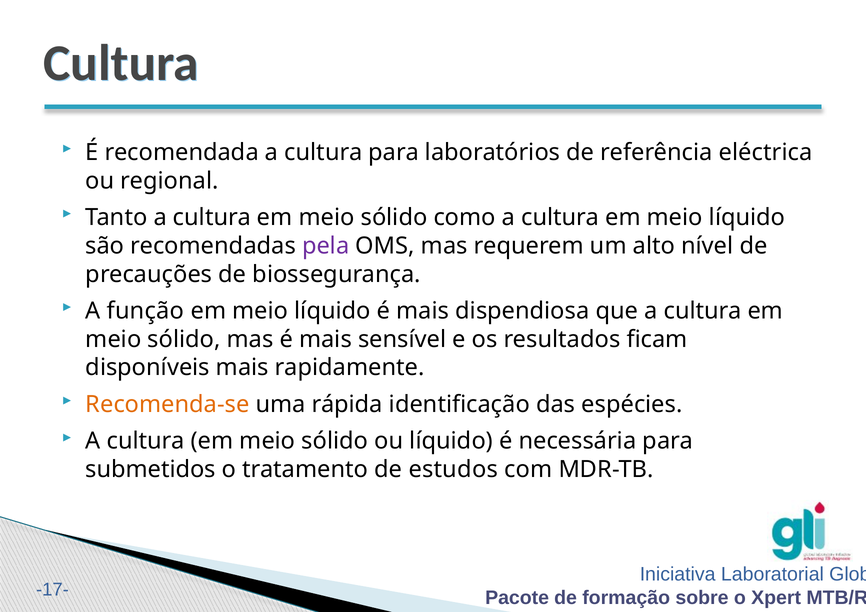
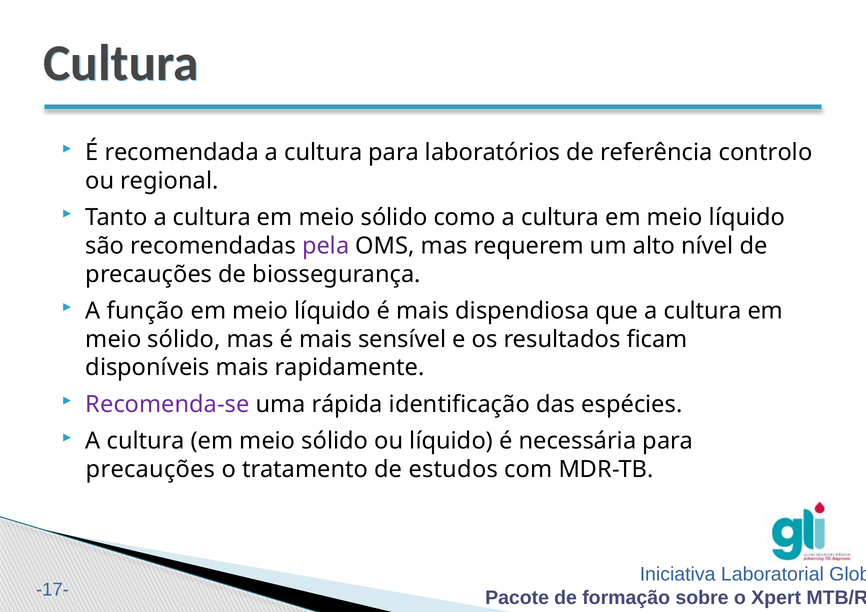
eléctrica: eléctrica -> controlo
Recomenda-se colour: orange -> purple
submetidos at (151, 469): submetidos -> precauções
